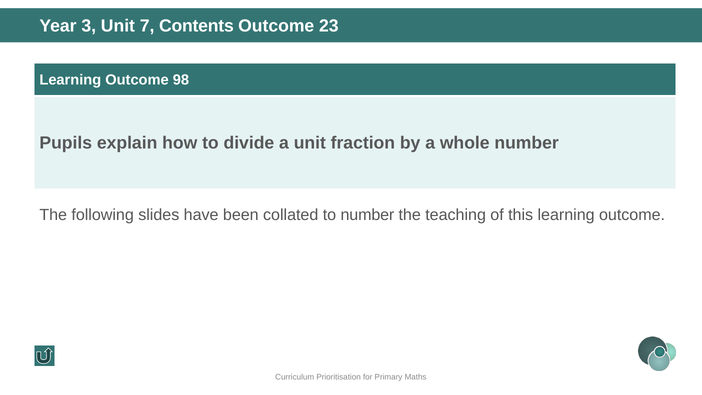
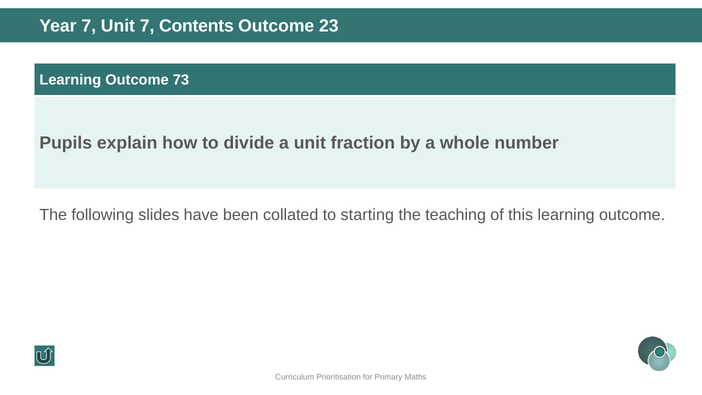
Year 3: 3 -> 7
98: 98 -> 73
to number: number -> starting
